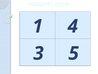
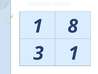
4: 4 -> 8
3 5: 5 -> 1
